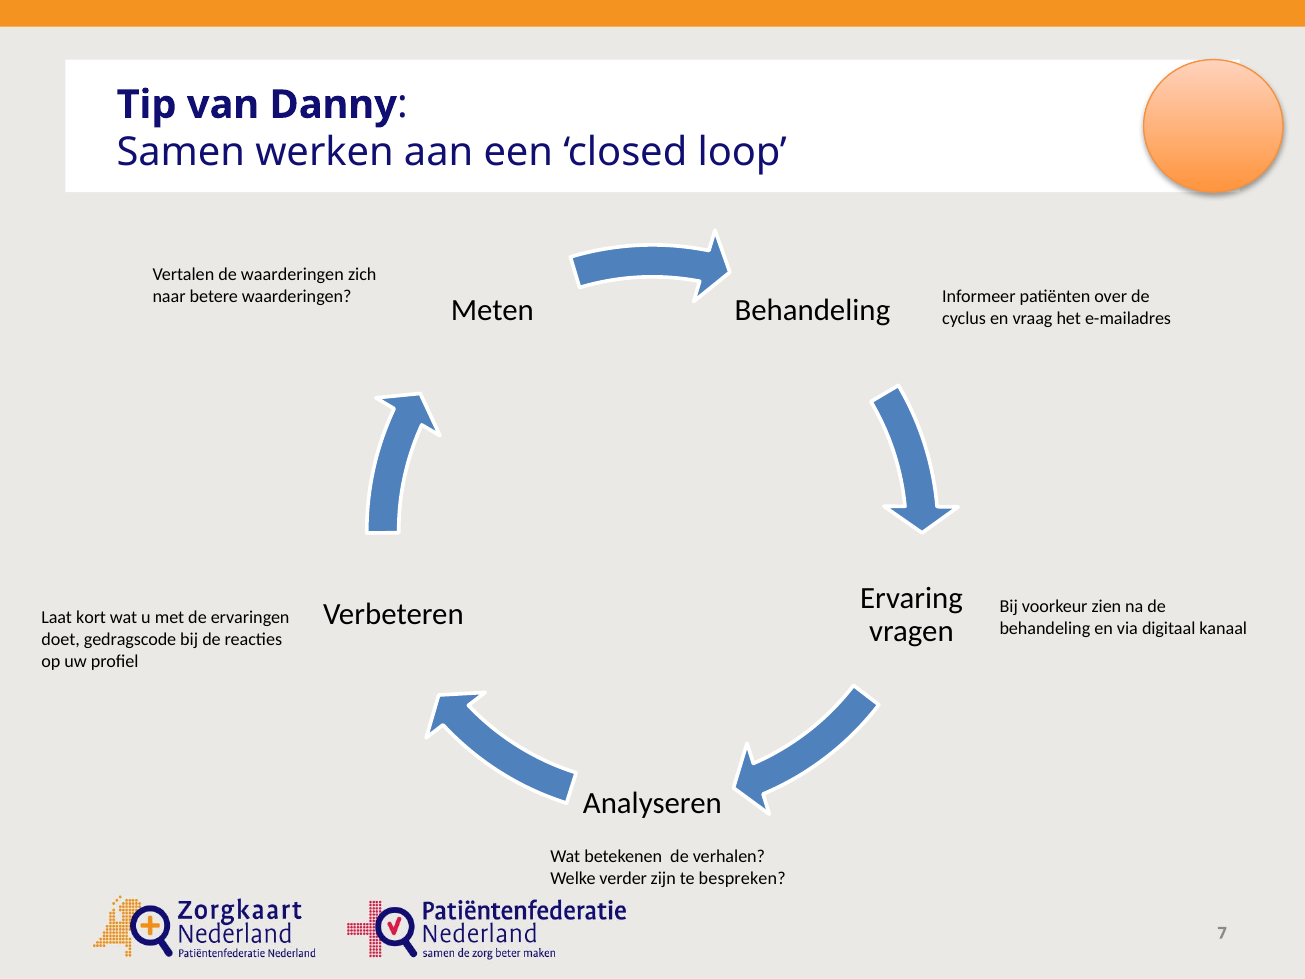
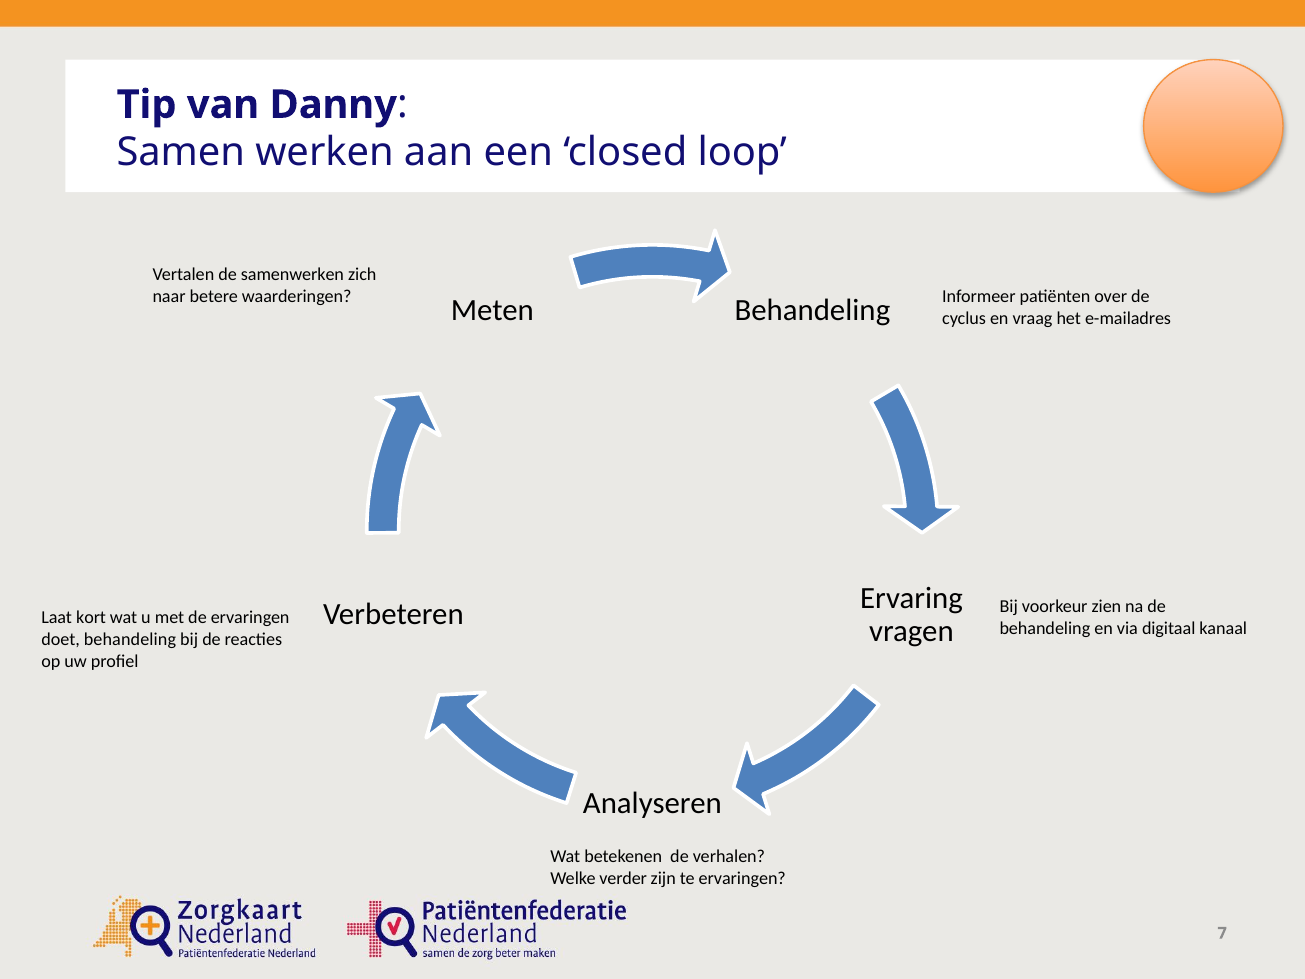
de waarderingen: waarderingen -> samenwerken
doet gedragscode: gedragscode -> behandeling
te bespreken: bespreken -> ervaringen
